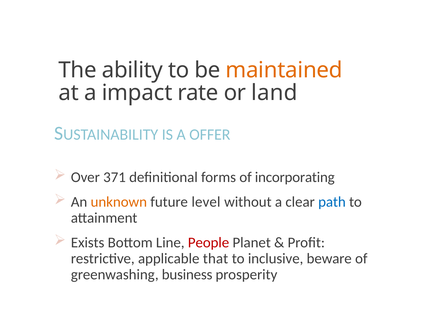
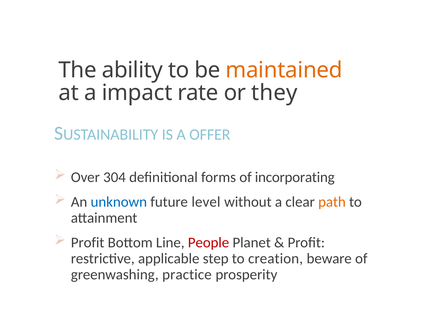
land: land -> they
371: 371 -> 304
unknown colour: orange -> blue
path colour: blue -> orange
Exists at (88, 243): Exists -> Profit
that: that -> step
inclusive: inclusive -> creation
business: business -> practice
